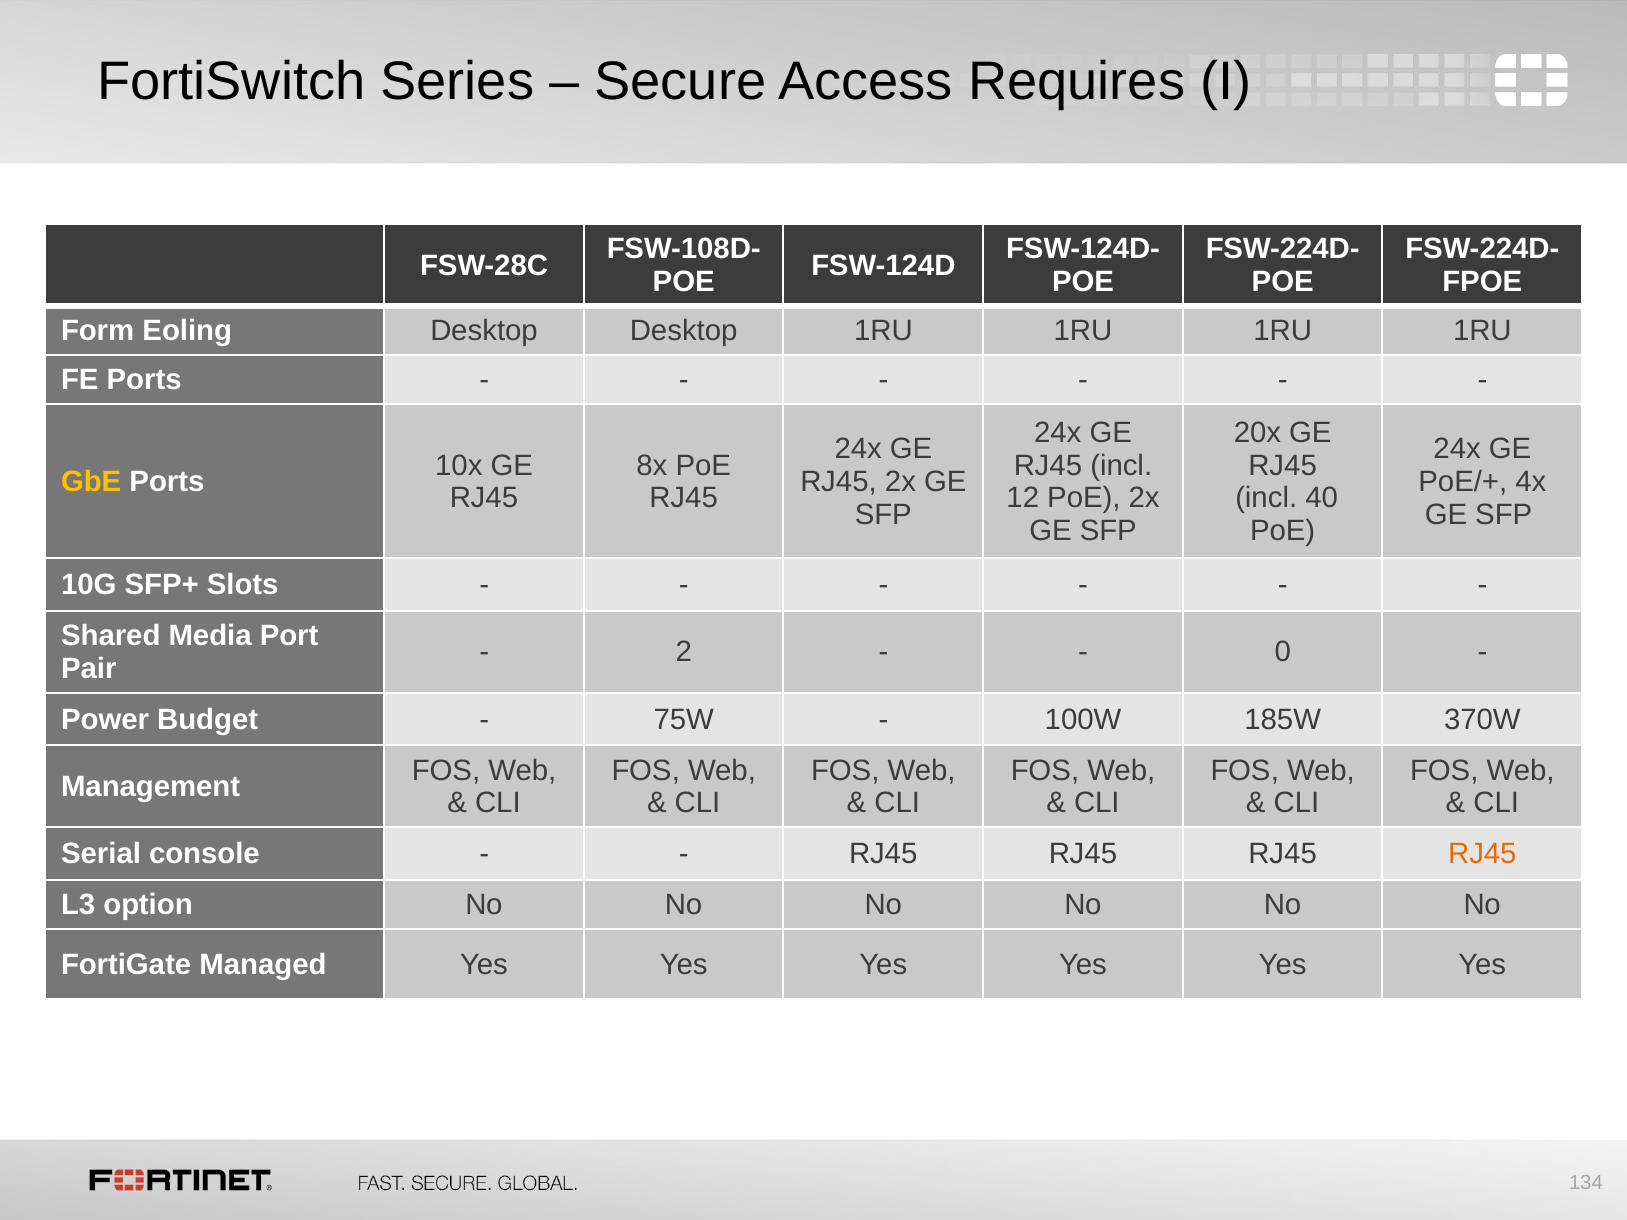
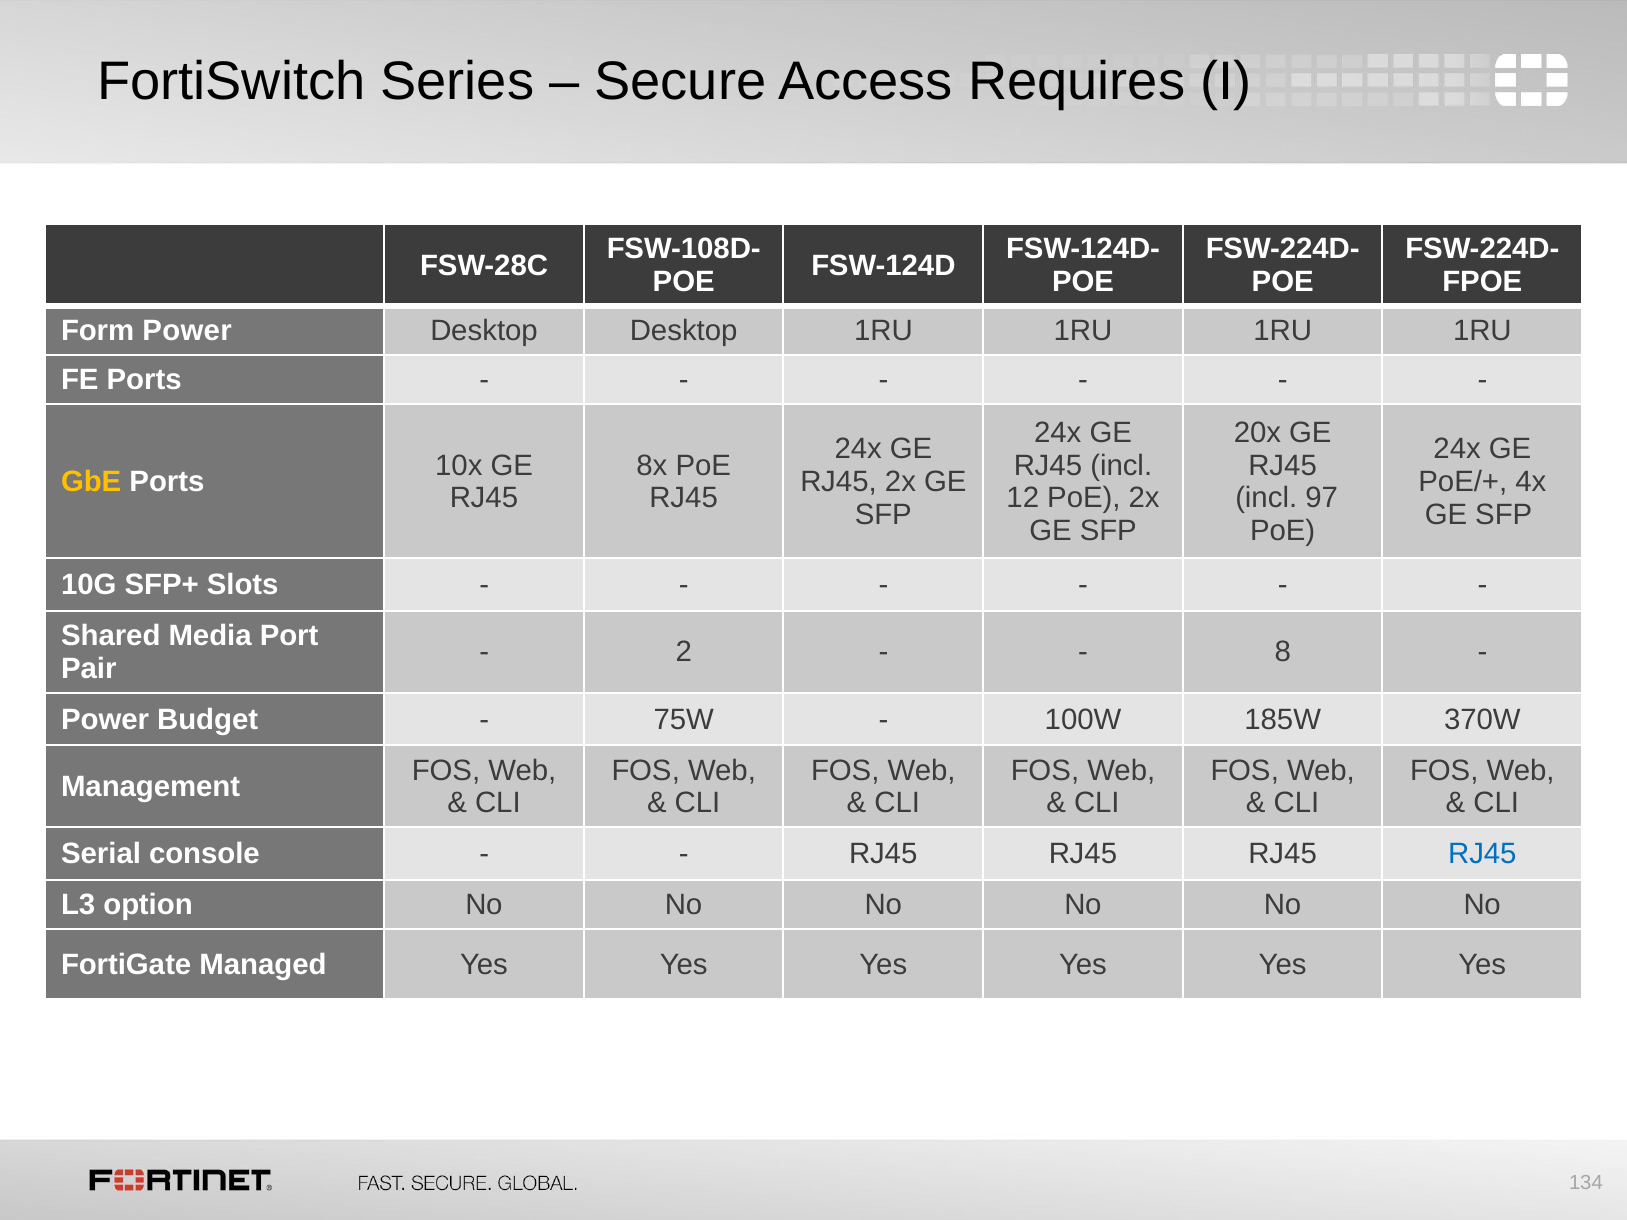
Form Eoling: Eoling -> Power
40: 40 -> 97
0: 0 -> 8
RJ45 at (1482, 854) colour: orange -> blue
